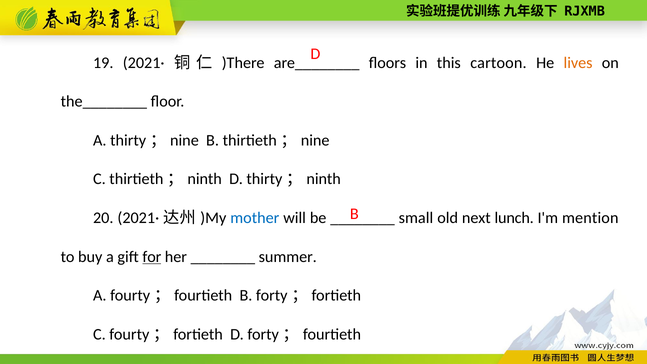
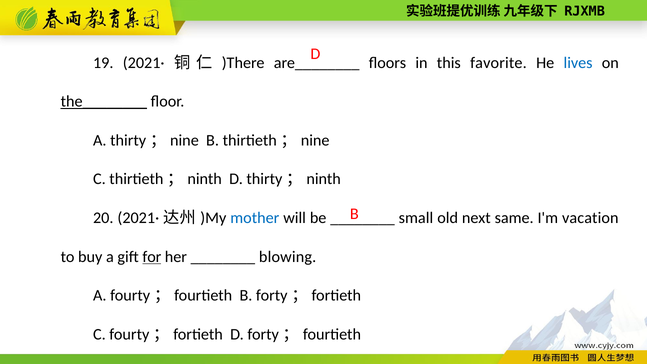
cartoon: cartoon -> favorite
lives colour: orange -> blue
the________ underline: none -> present
lunch: lunch -> same
mention: mention -> vacation
summer: summer -> blowing
